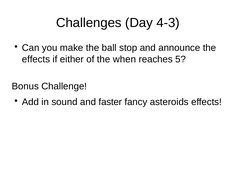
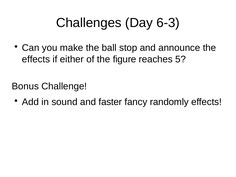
4-3: 4-3 -> 6-3
when: when -> figure
asteroids: asteroids -> randomly
